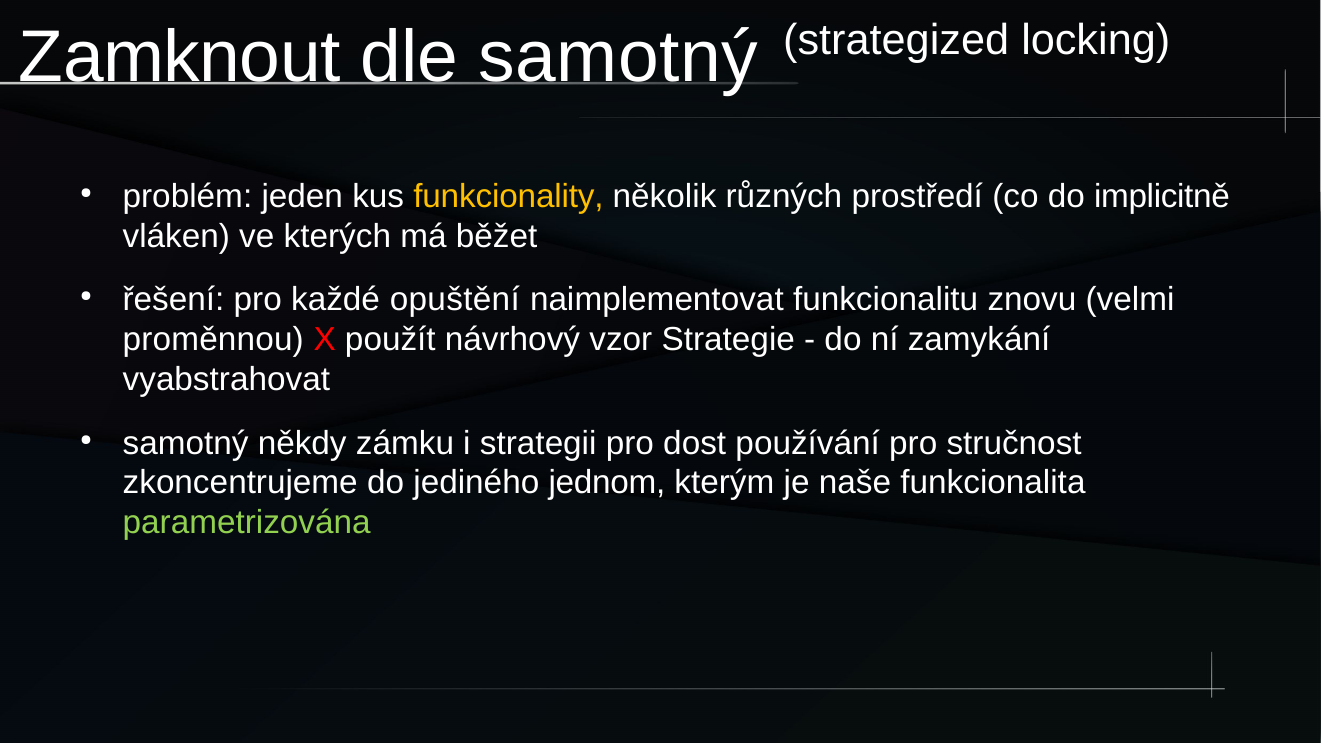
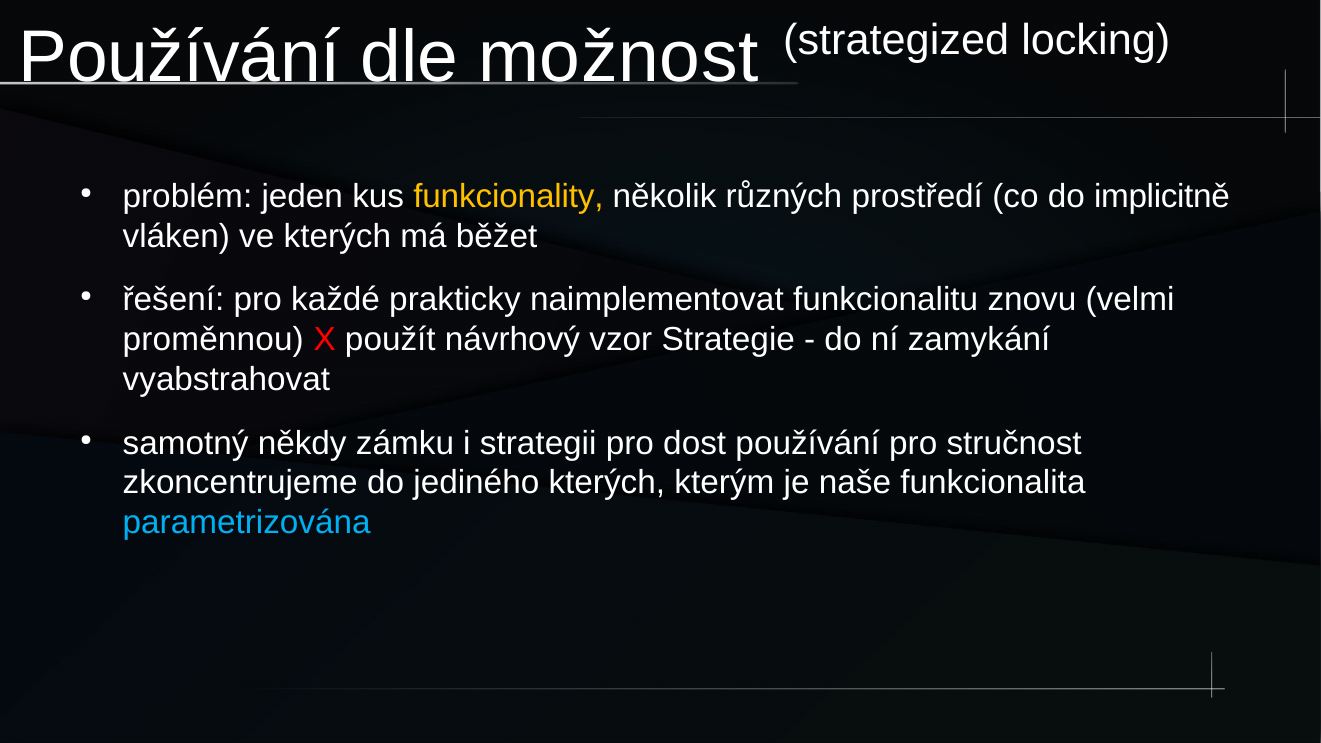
Zamknout at (180, 57): Zamknout -> Používání
dle samotný: samotný -> možnost
opuštění: opuštění -> prakticky
jediného jednom: jednom -> kterých
parametrizována colour: light green -> light blue
